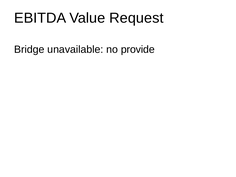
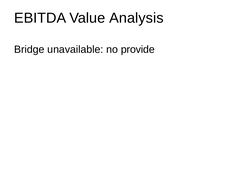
Request: Request -> Analysis
